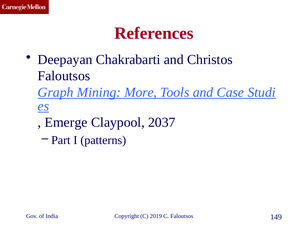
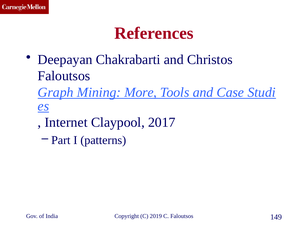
Emerge: Emerge -> Internet
2037: 2037 -> 2017
